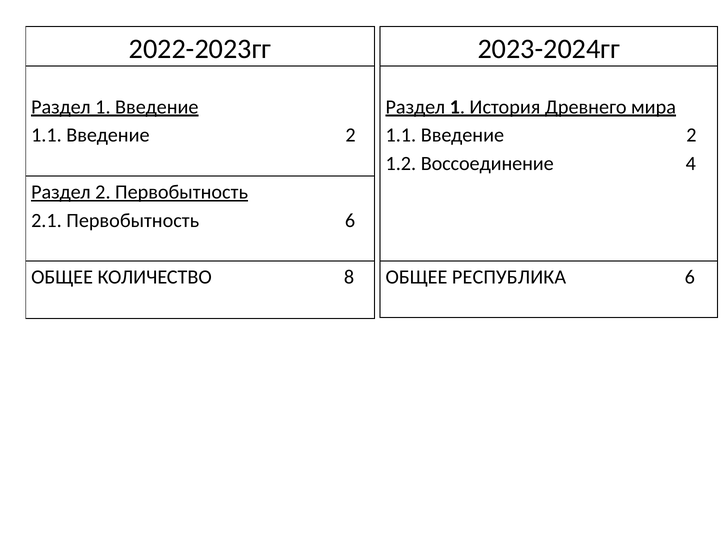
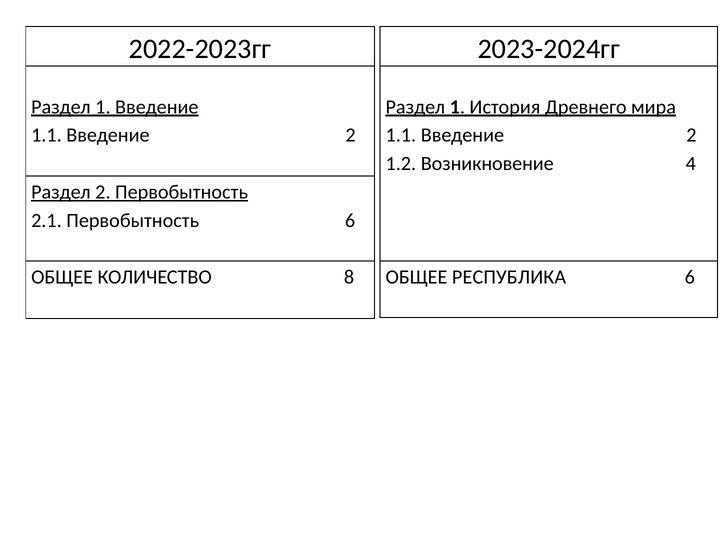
Воссоединение: Воссоединение -> Возникновение
